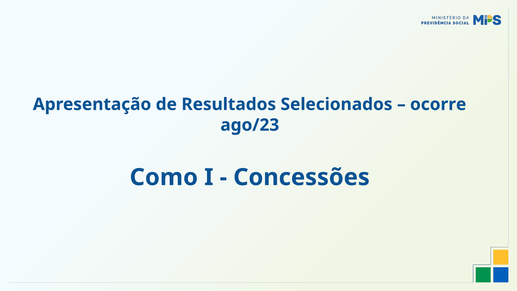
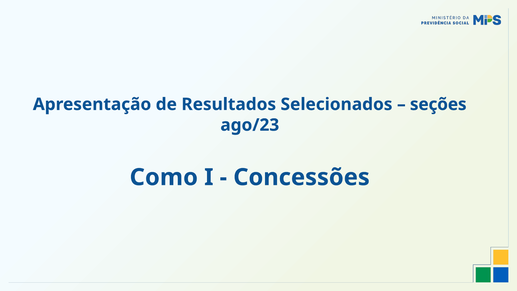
ocorre: ocorre -> seções
